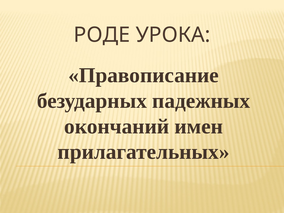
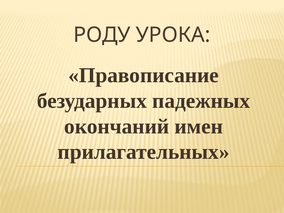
РОДЕ: РОДЕ -> РОДУ
